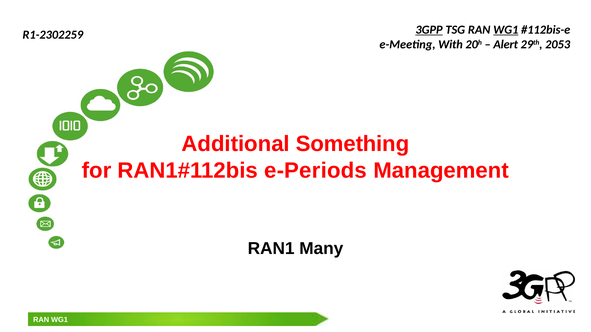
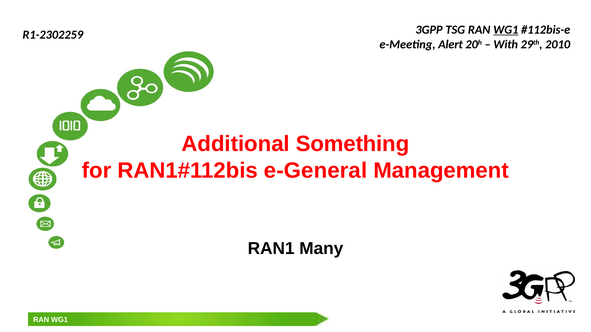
3GPP at (429, 30) underline: present -> none
With: With -> Alert
Alert: Alert -> With
2053: 2053 -> 2010
e-Periods: e-Periods -> e-General
